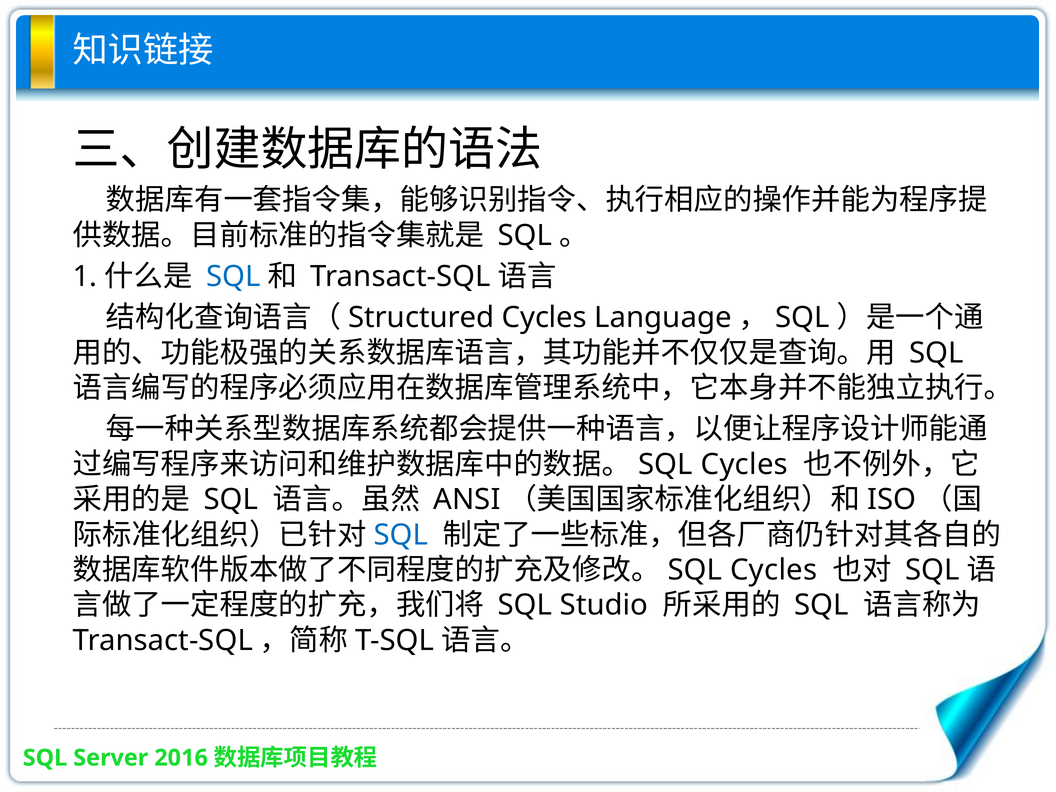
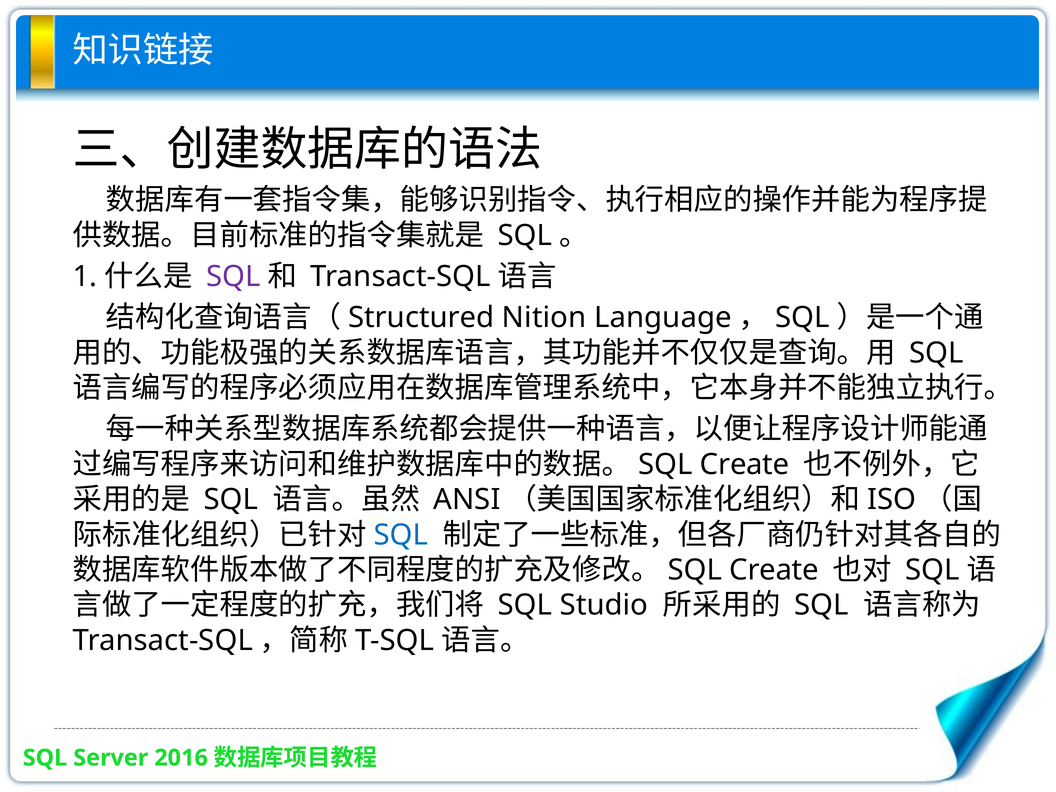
SQL at (233, 277) colour: blue -> purple
Cycles at (544, 318): Cycles -> Nition
Cycles at (744, 464): Cycles -> Create
Cycles at (774, 570): Cycles -> Create
